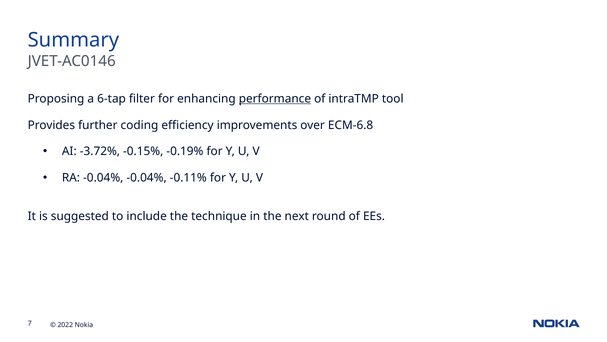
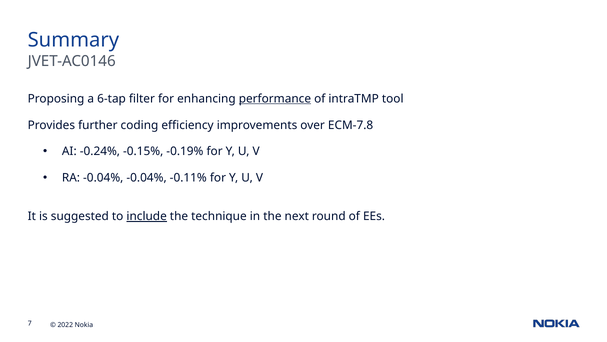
ECM-6.8: ECM-6.8 -> ECM-7.8
-3.72%: -3.72% -> -0.24%
include underline: none -> present
